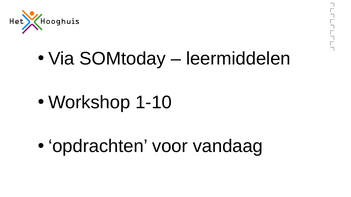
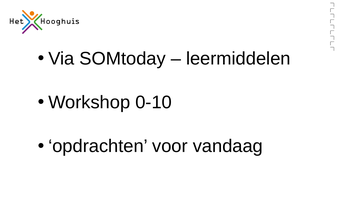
1-10: 1-10 -> 0-10
